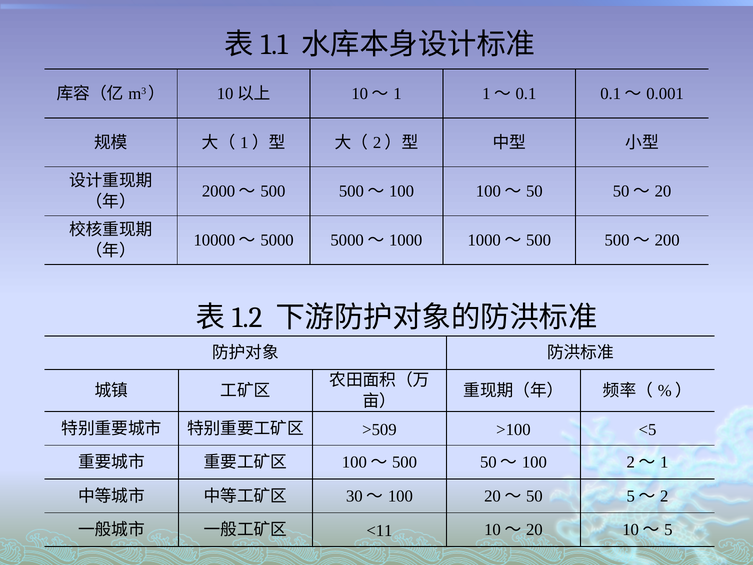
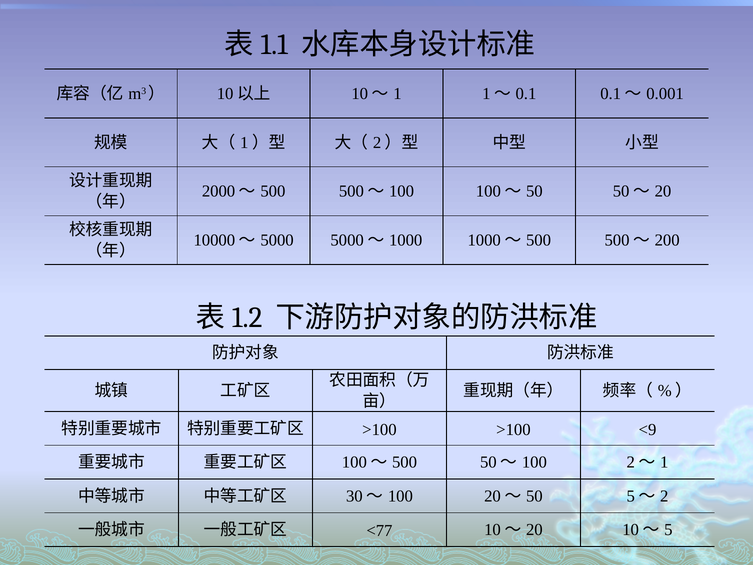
>509 at (379, 430): >509 -> >100
<5: <5 -> <9
<11: <11 -> <77
